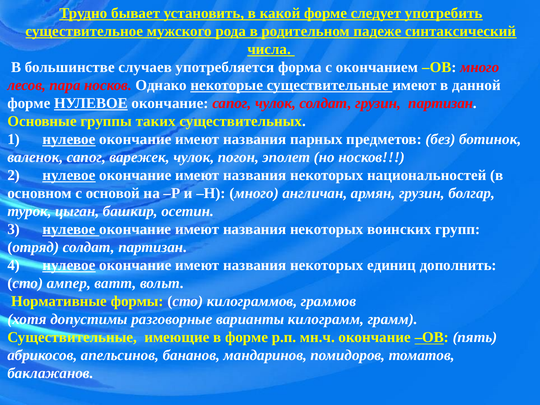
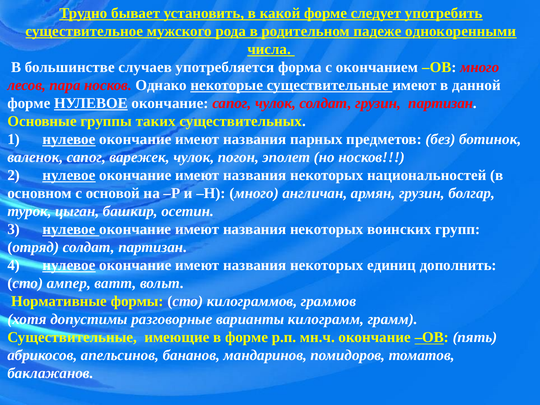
синтаксический: синтаксический -> однокоренными
